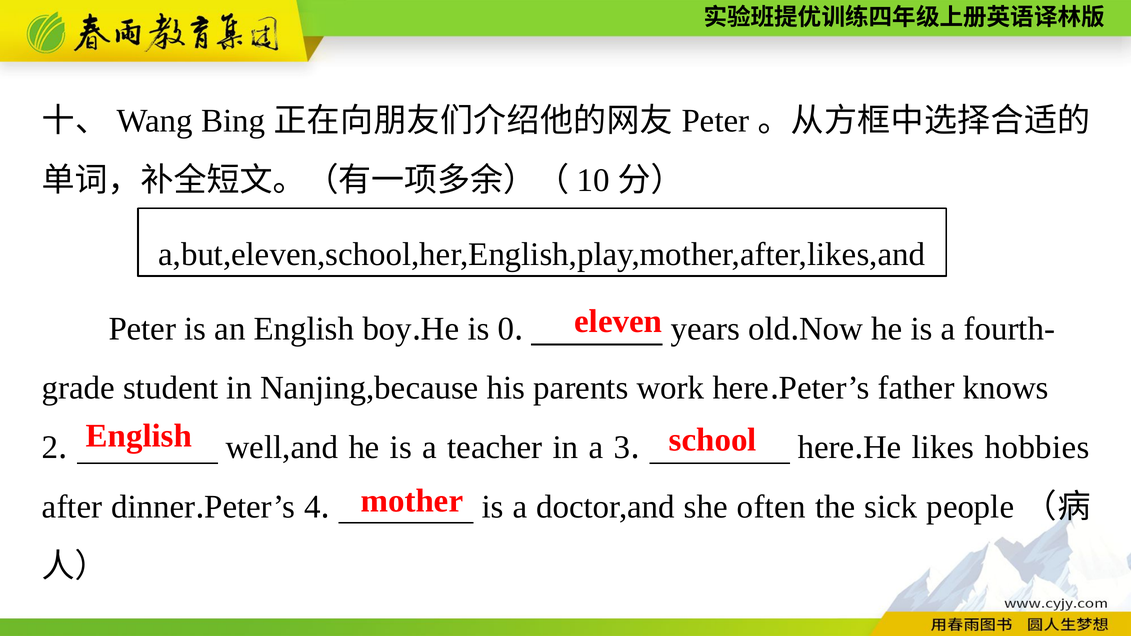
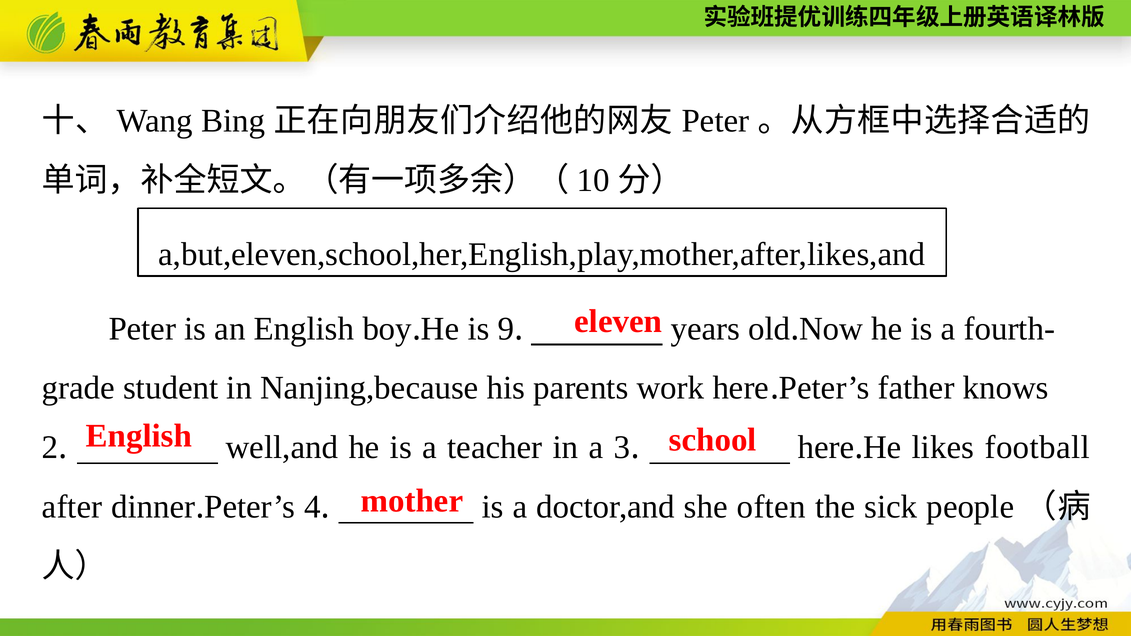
0: 0 -> 9
hobbies: hobbies -> football
